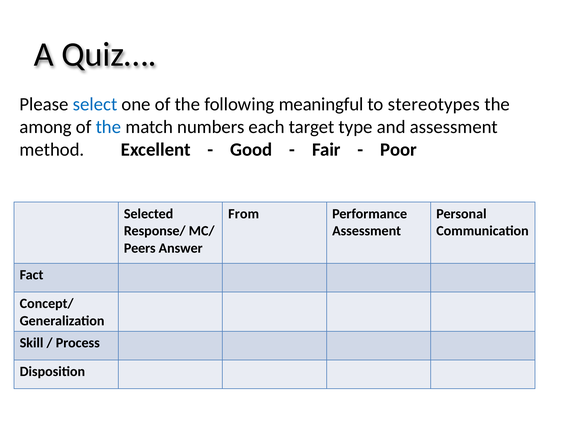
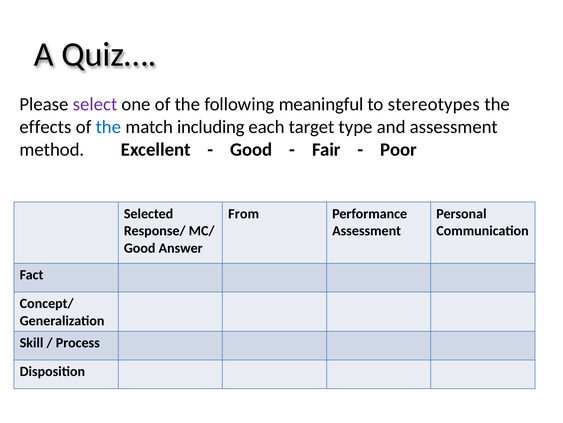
select colour: blue -> purple
among: among -> effects
numbers: numbers -> including
Peers at (140, 248): Peers -> Good
